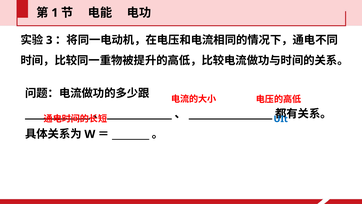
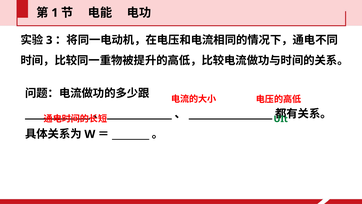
UIt colour: blue -> green
